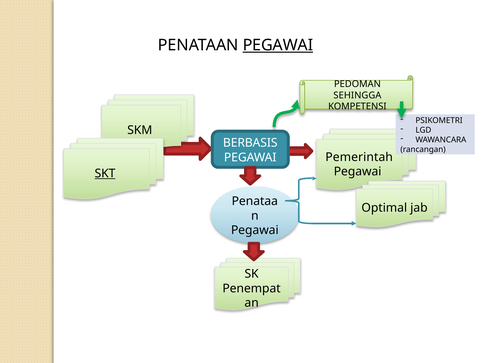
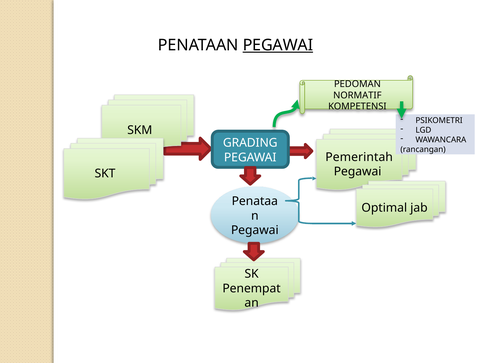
SEHINGGA: SEHINGGA -> NORMATIF
BERBASIS: BERBASIS -> GRADING
SKT underline: present -> none
